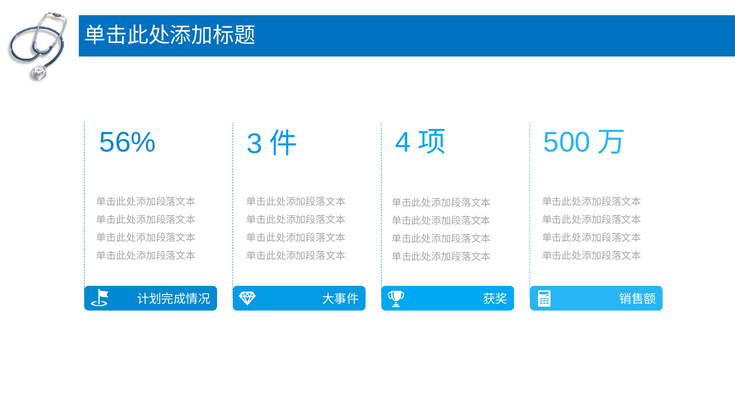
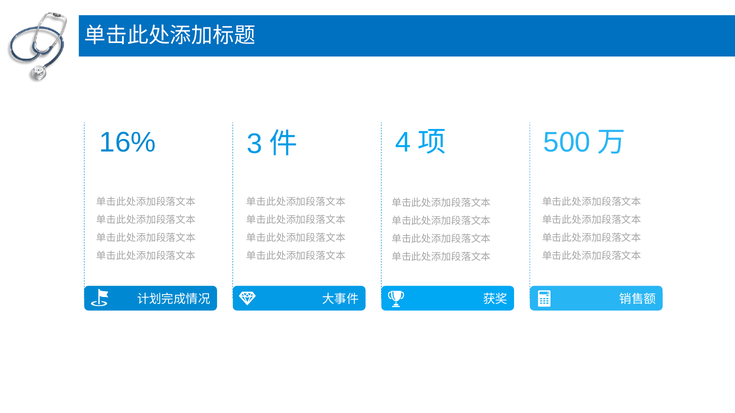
56%: 56% -> 16%
